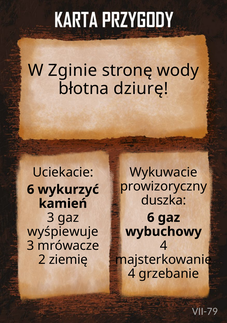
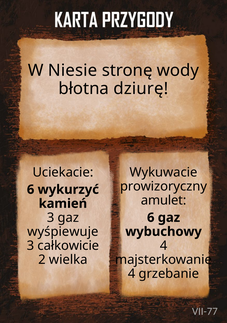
Zginie: Zginie -> Niesie
duszka: duszka -> amulet
mrówacze: mrówacze -> całkowicie
ziemię: ziemię -> wielka
VII-79: VII-79 -> VII-77
